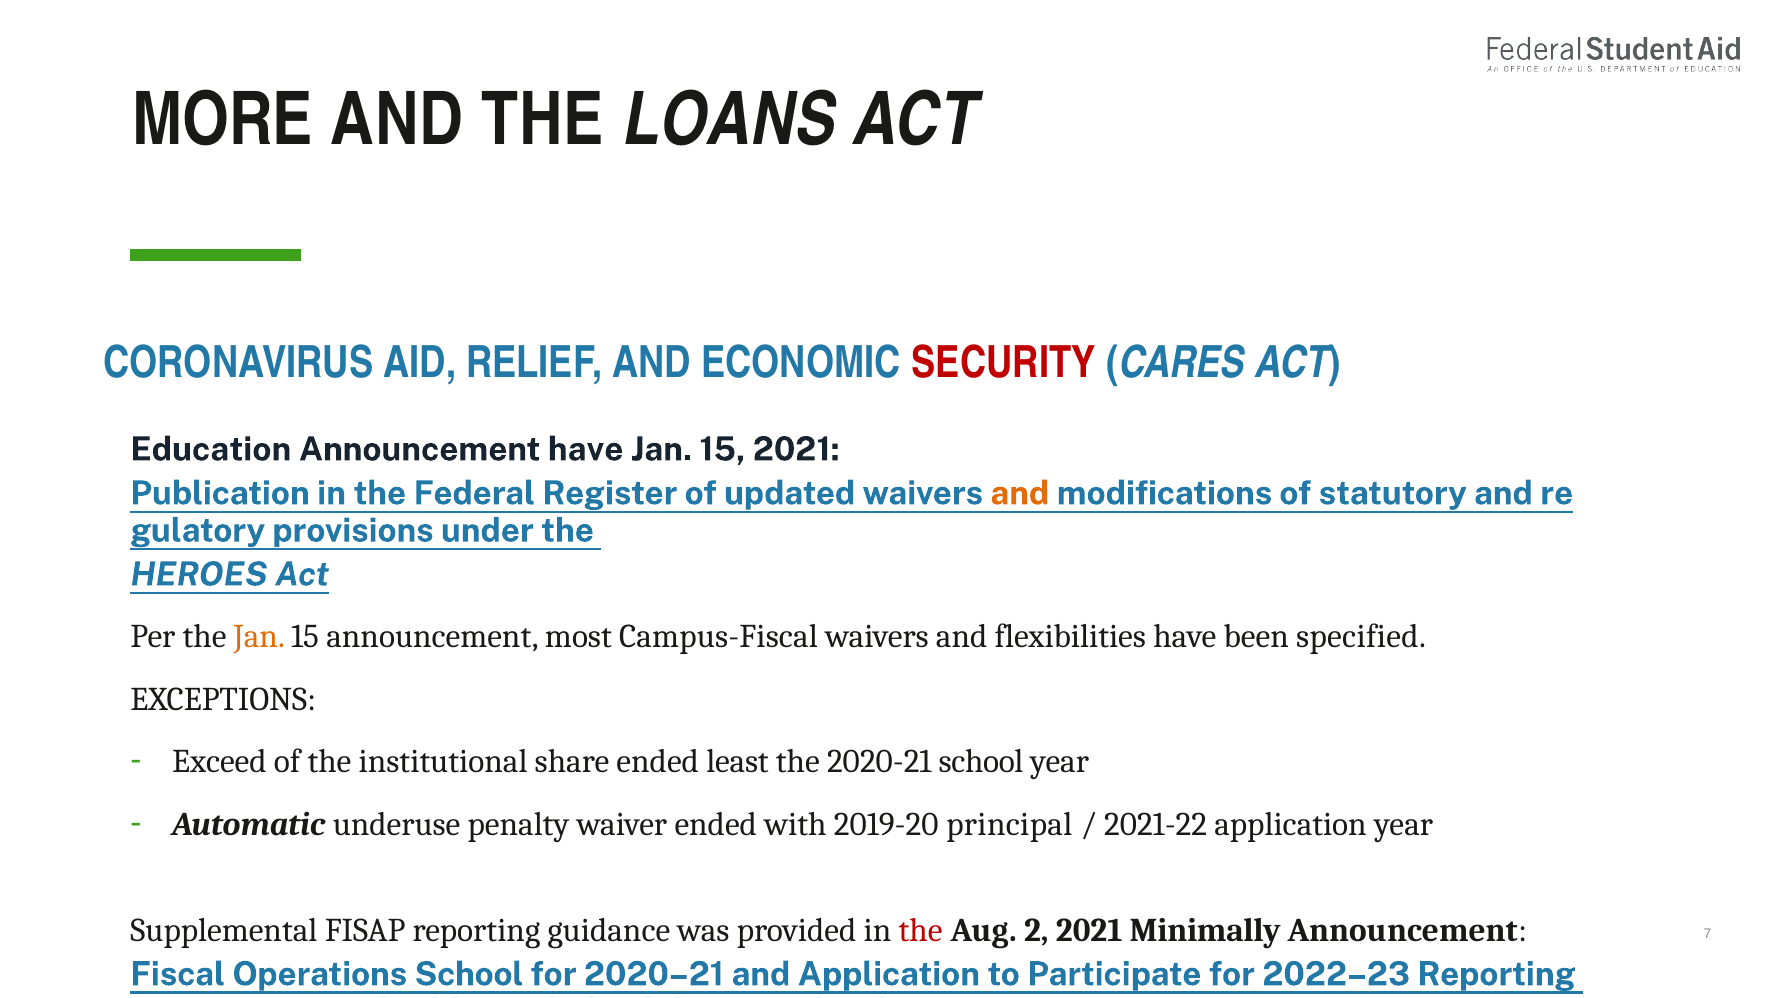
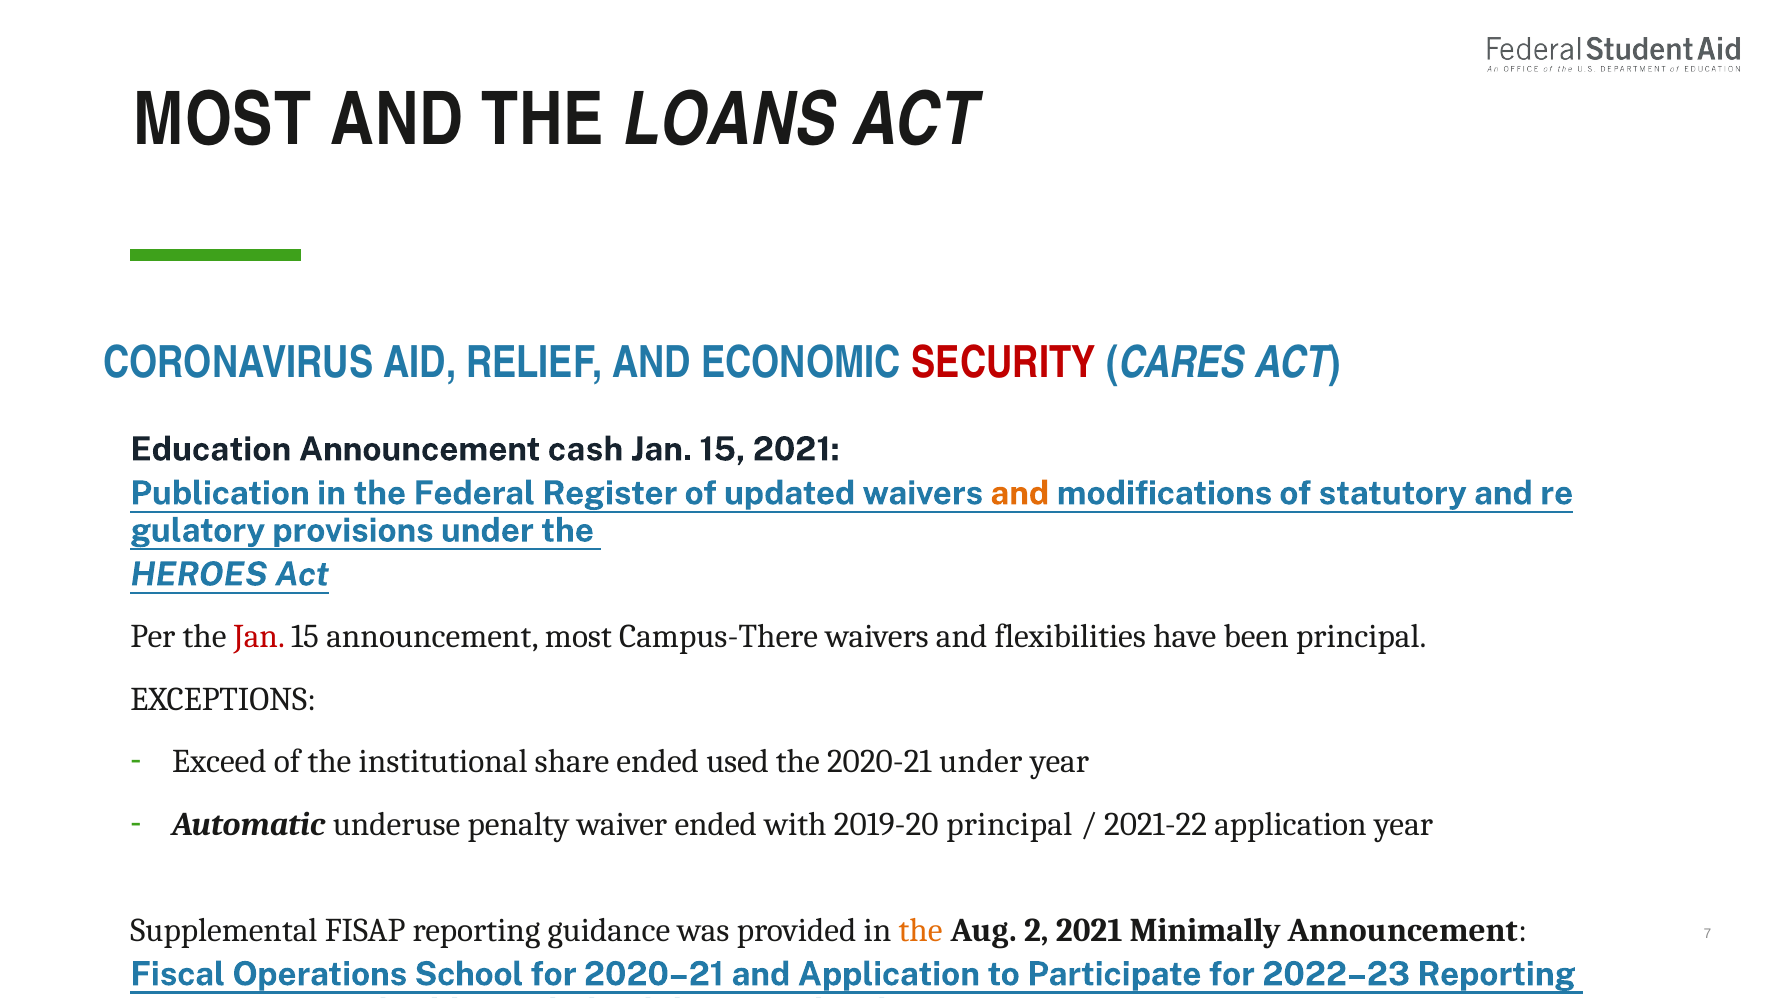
MORE at (223, 120): MORE -> MOST
Announcement have: have -> cash
Jan at (259, 637) colour: orange -> red
Campus-Fiscal: Campus-Fiscal -> Campus-There
been specified: specified -> principal
least: least -> used
2020-21 school: school -> under
the at (921, 930) colour: red -> orange
